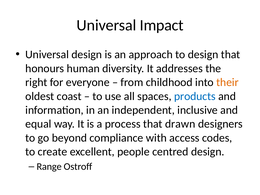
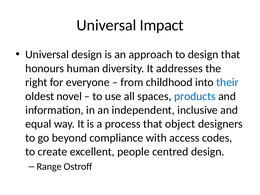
their colour: orange -> blue
coast: coast -> novel
drawn: drawn -> object
